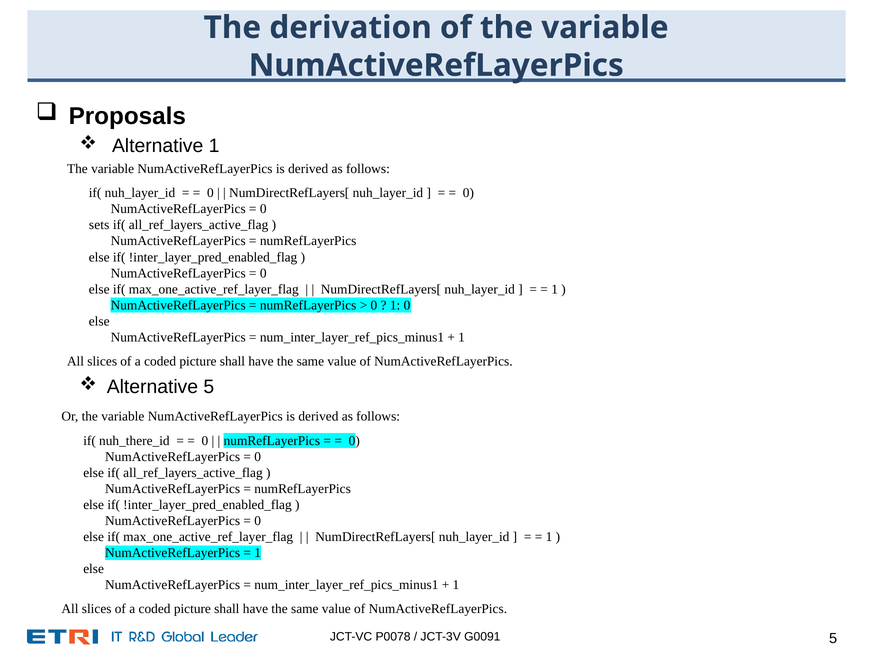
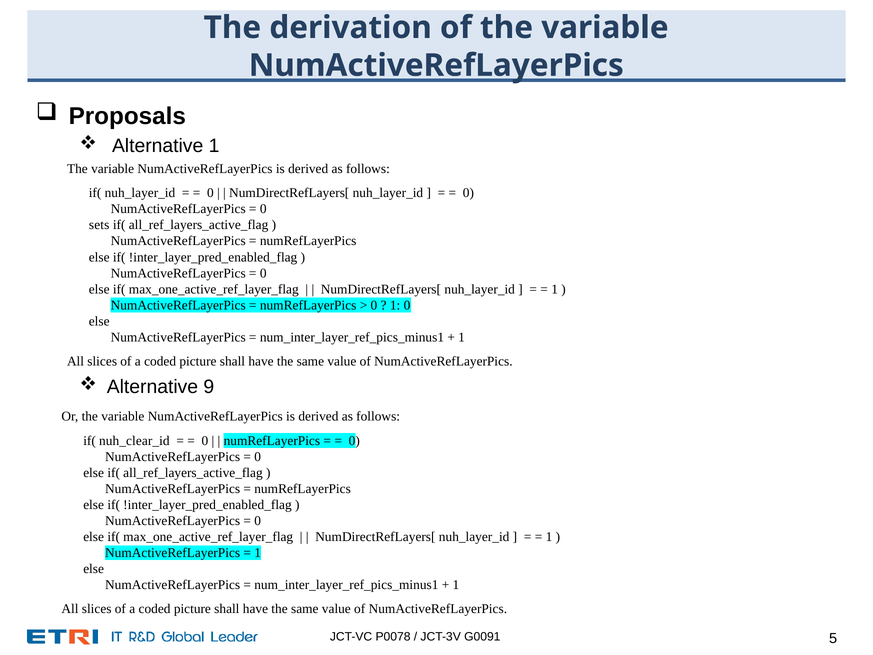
Alternative 5: 5 -> 9
nuh_there_id: nuh_there_id -> nuh_clear_id
